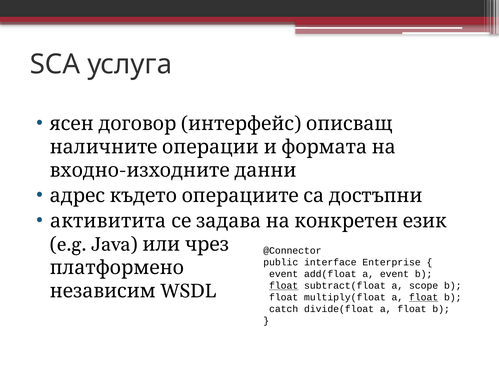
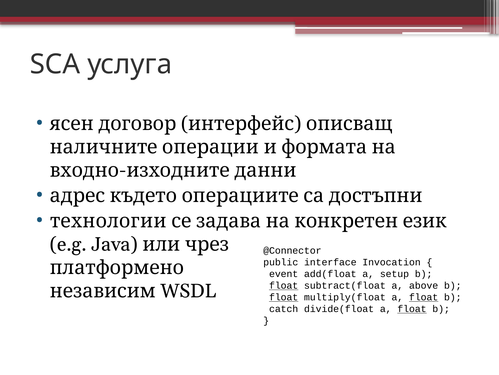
активитита: активитита -> технологии
Enterprise: Enterprise -> Invocation
a event: event -> setup
scope: scope -> above
float at (284, 297) underline: none -> present
float at (412, 308) underline: none -> present
